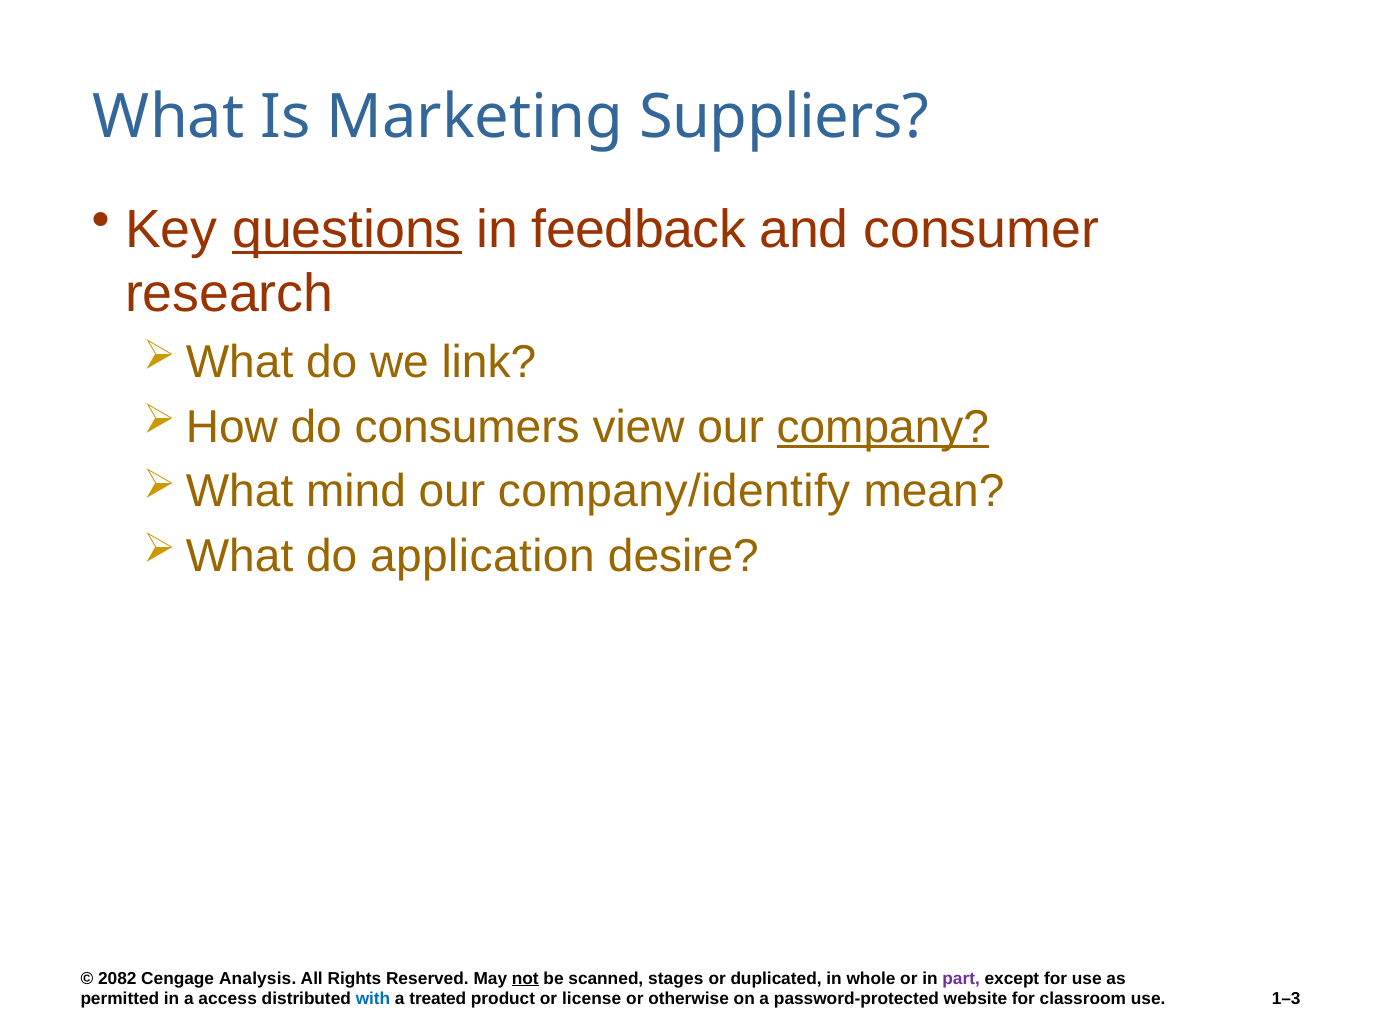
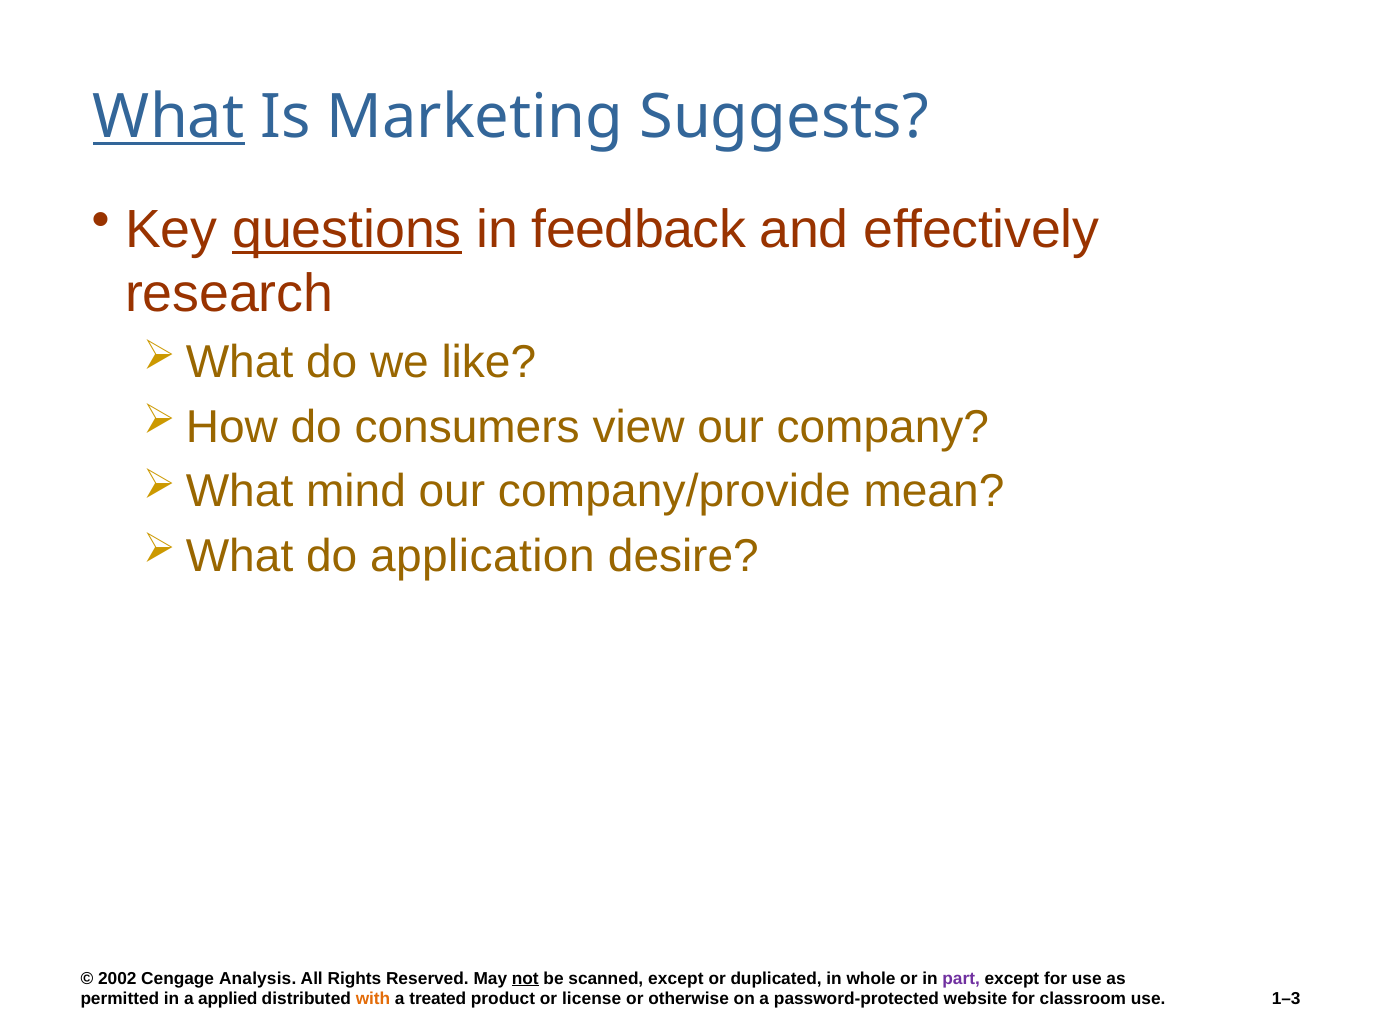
What underline: none -> present
Suppliers: Suppliers -> Suggests
consumer: consumer -> effectively
link: link -> like
company underline: present -> none
company/identify: company/identify -> company/provide
2082: 2082 -> 2002
scanned stages: stages -> except
access: access -> applied
with colour: blue -> orange
